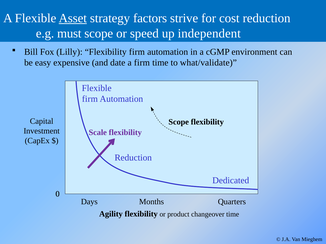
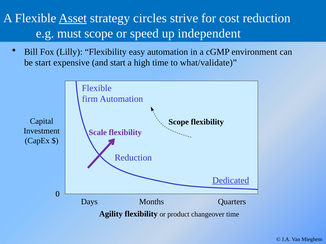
factors: factors -> circles
Flexibility firm: firm -> easy
be easy: easy -> start
and date: date -> start
a firm: firm -> high
Dedicated underline: none -> present
